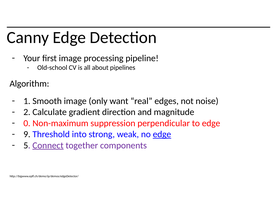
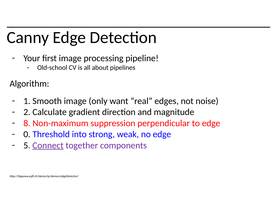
0: 0 -> 8
9: 9 -> 0
edge at (162, 134) underline: present -> none
